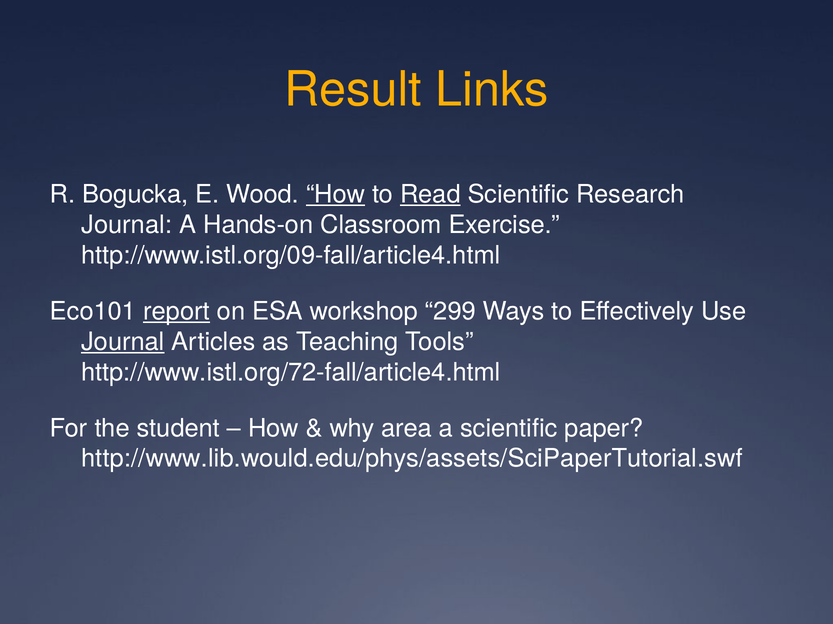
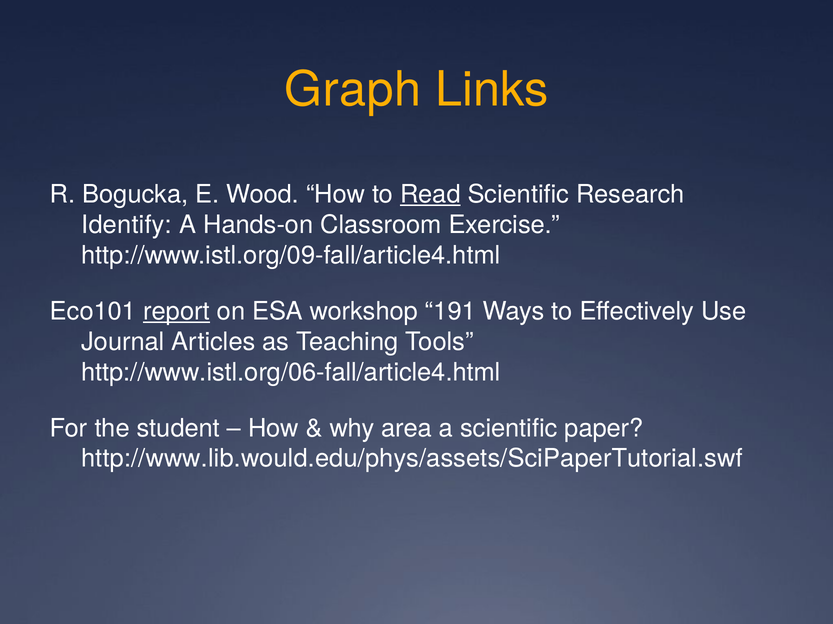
Result: Result -> Graph
How at (336, 195) underline: present -> none
Journal at (127, 225): Journal -> Identify
299: 299 -> 191
Journal at (123, 342) underline: present -> none
http://www.istl.org/72-fall/article4.html: http://www.istl.org/72-fall/article4.html -> http://www.istl.org/06-fall/article4.html
